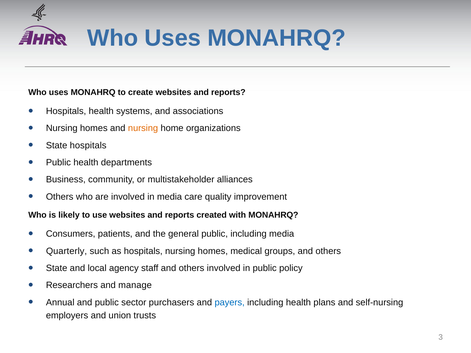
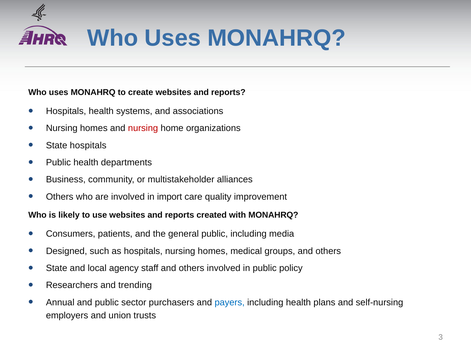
nursing at (143, 128) colour: orange -> red
in media: media -> import
Quarterly: Quarterly -> Designed
manage: manage -> trending
